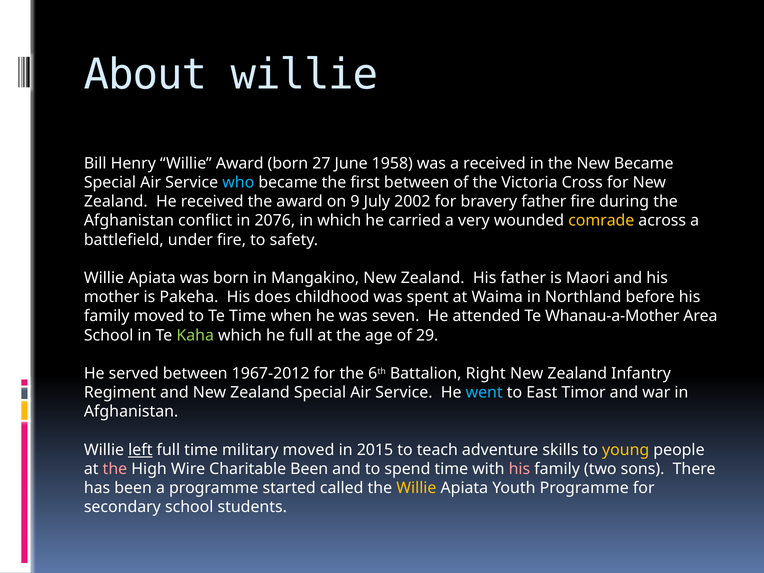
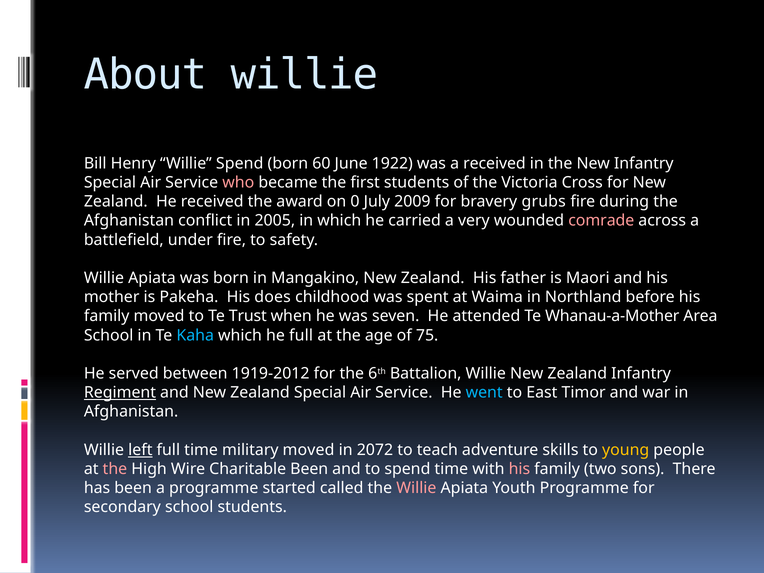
Willie Award: Award -> Spend
27: 27 -> 60
1958: 1958 -> 1922
New Became: Became -> Infantry
who colour: light blue -> pink
first between: between -> students
9: 9 -> 0
2002: 2002 -> 2009
bravery father: father -> grubs
2076: 2076 -> 2005
comrade colour: yellow -> pink
Te Time: Time -> Trust
Kaha colour: light green -> light blue
29: 29 -> 75
1967-2012: 1967-2012 -> 1919-2012
Battalion Right: Right -> Willie
Regiment underline: none -> present
2015: 2015 -> 2072
Willie at (416, 488) colour: yellow -> pink
